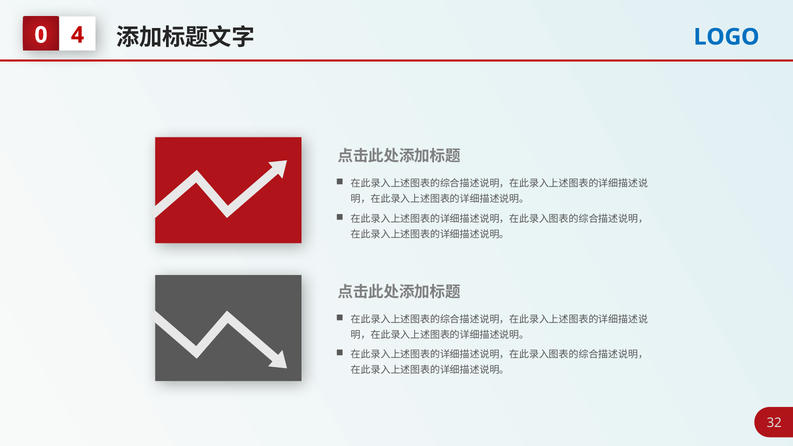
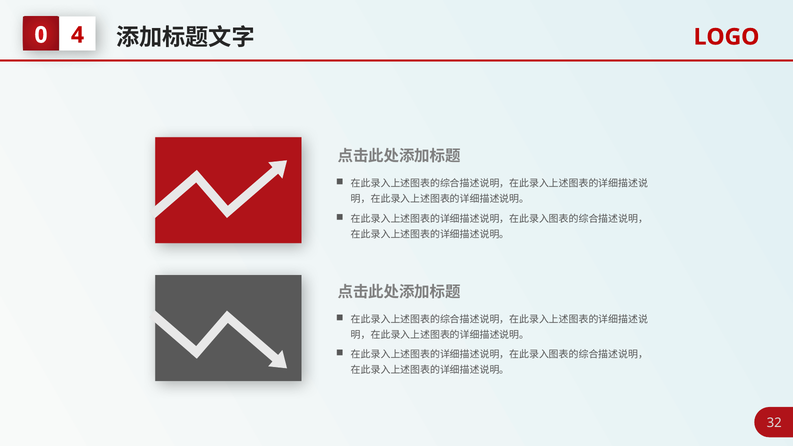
LOGO colour: blue -> red
